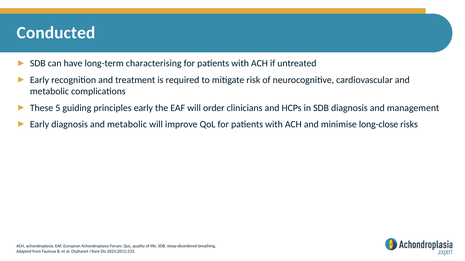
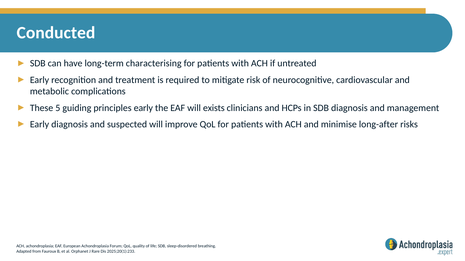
order: order -> exists
diagnosis and metabolic: metabolic -> suspected
long-close: long-close -> long-after
